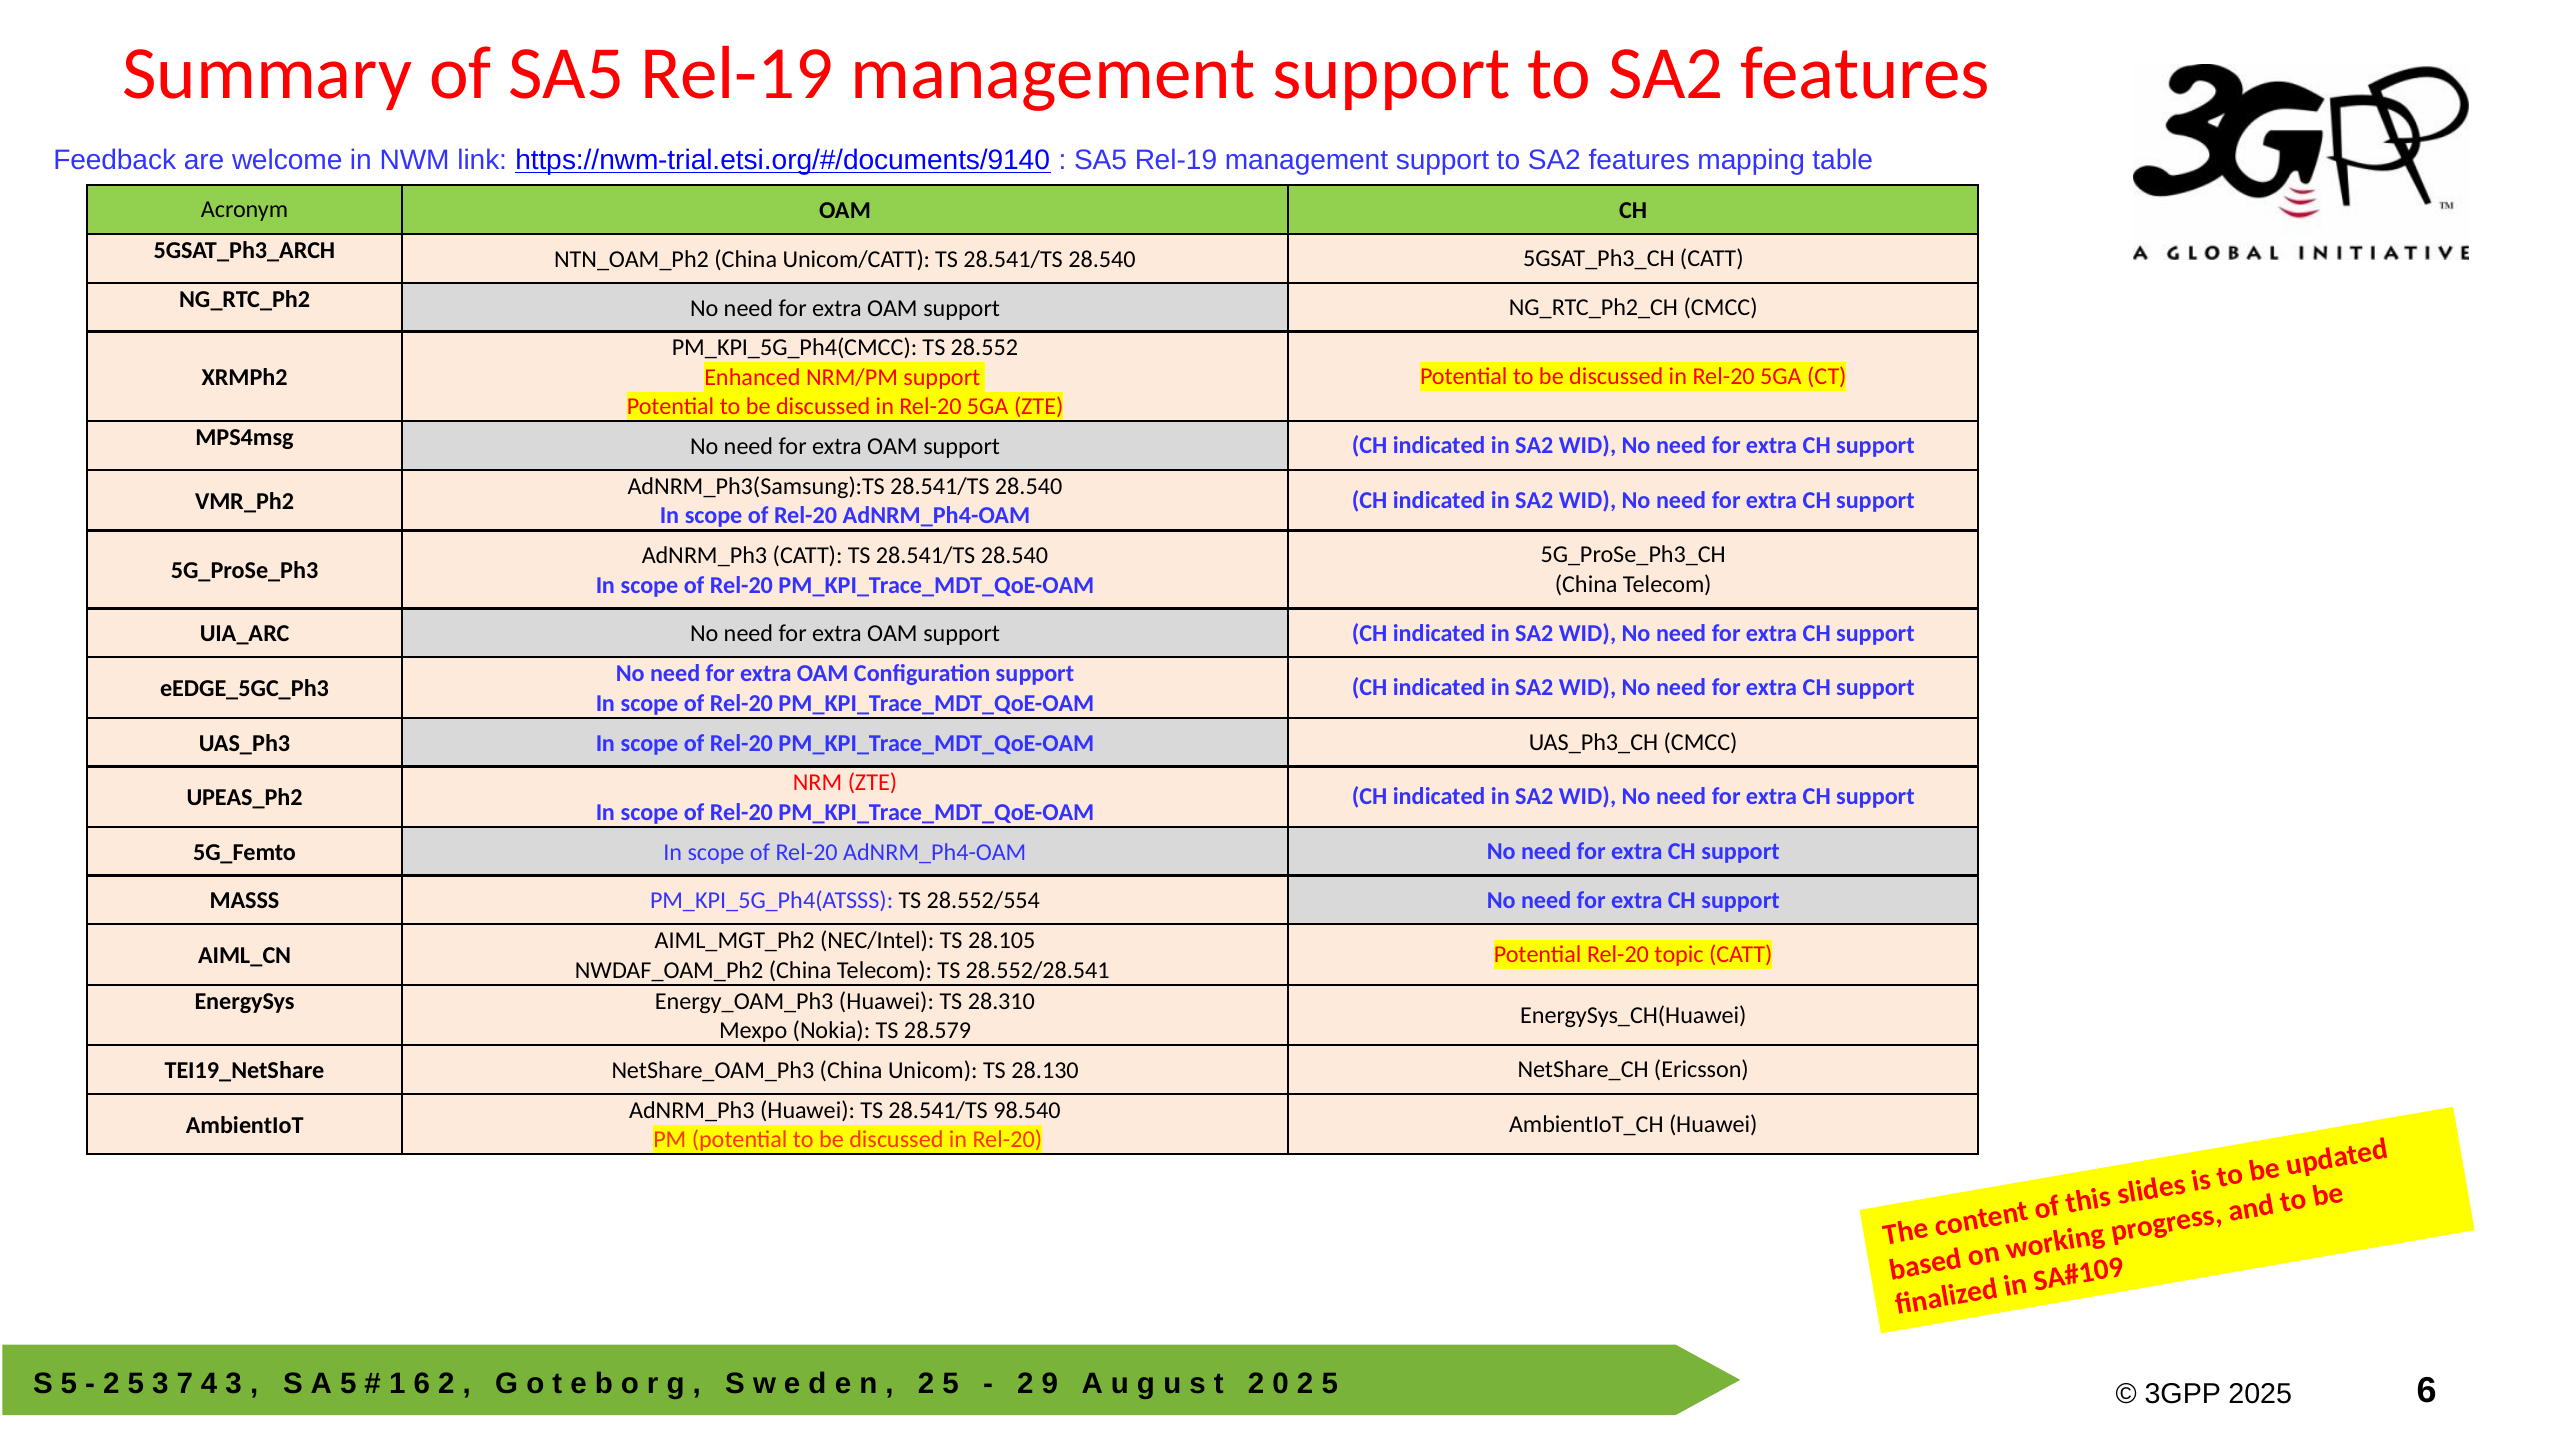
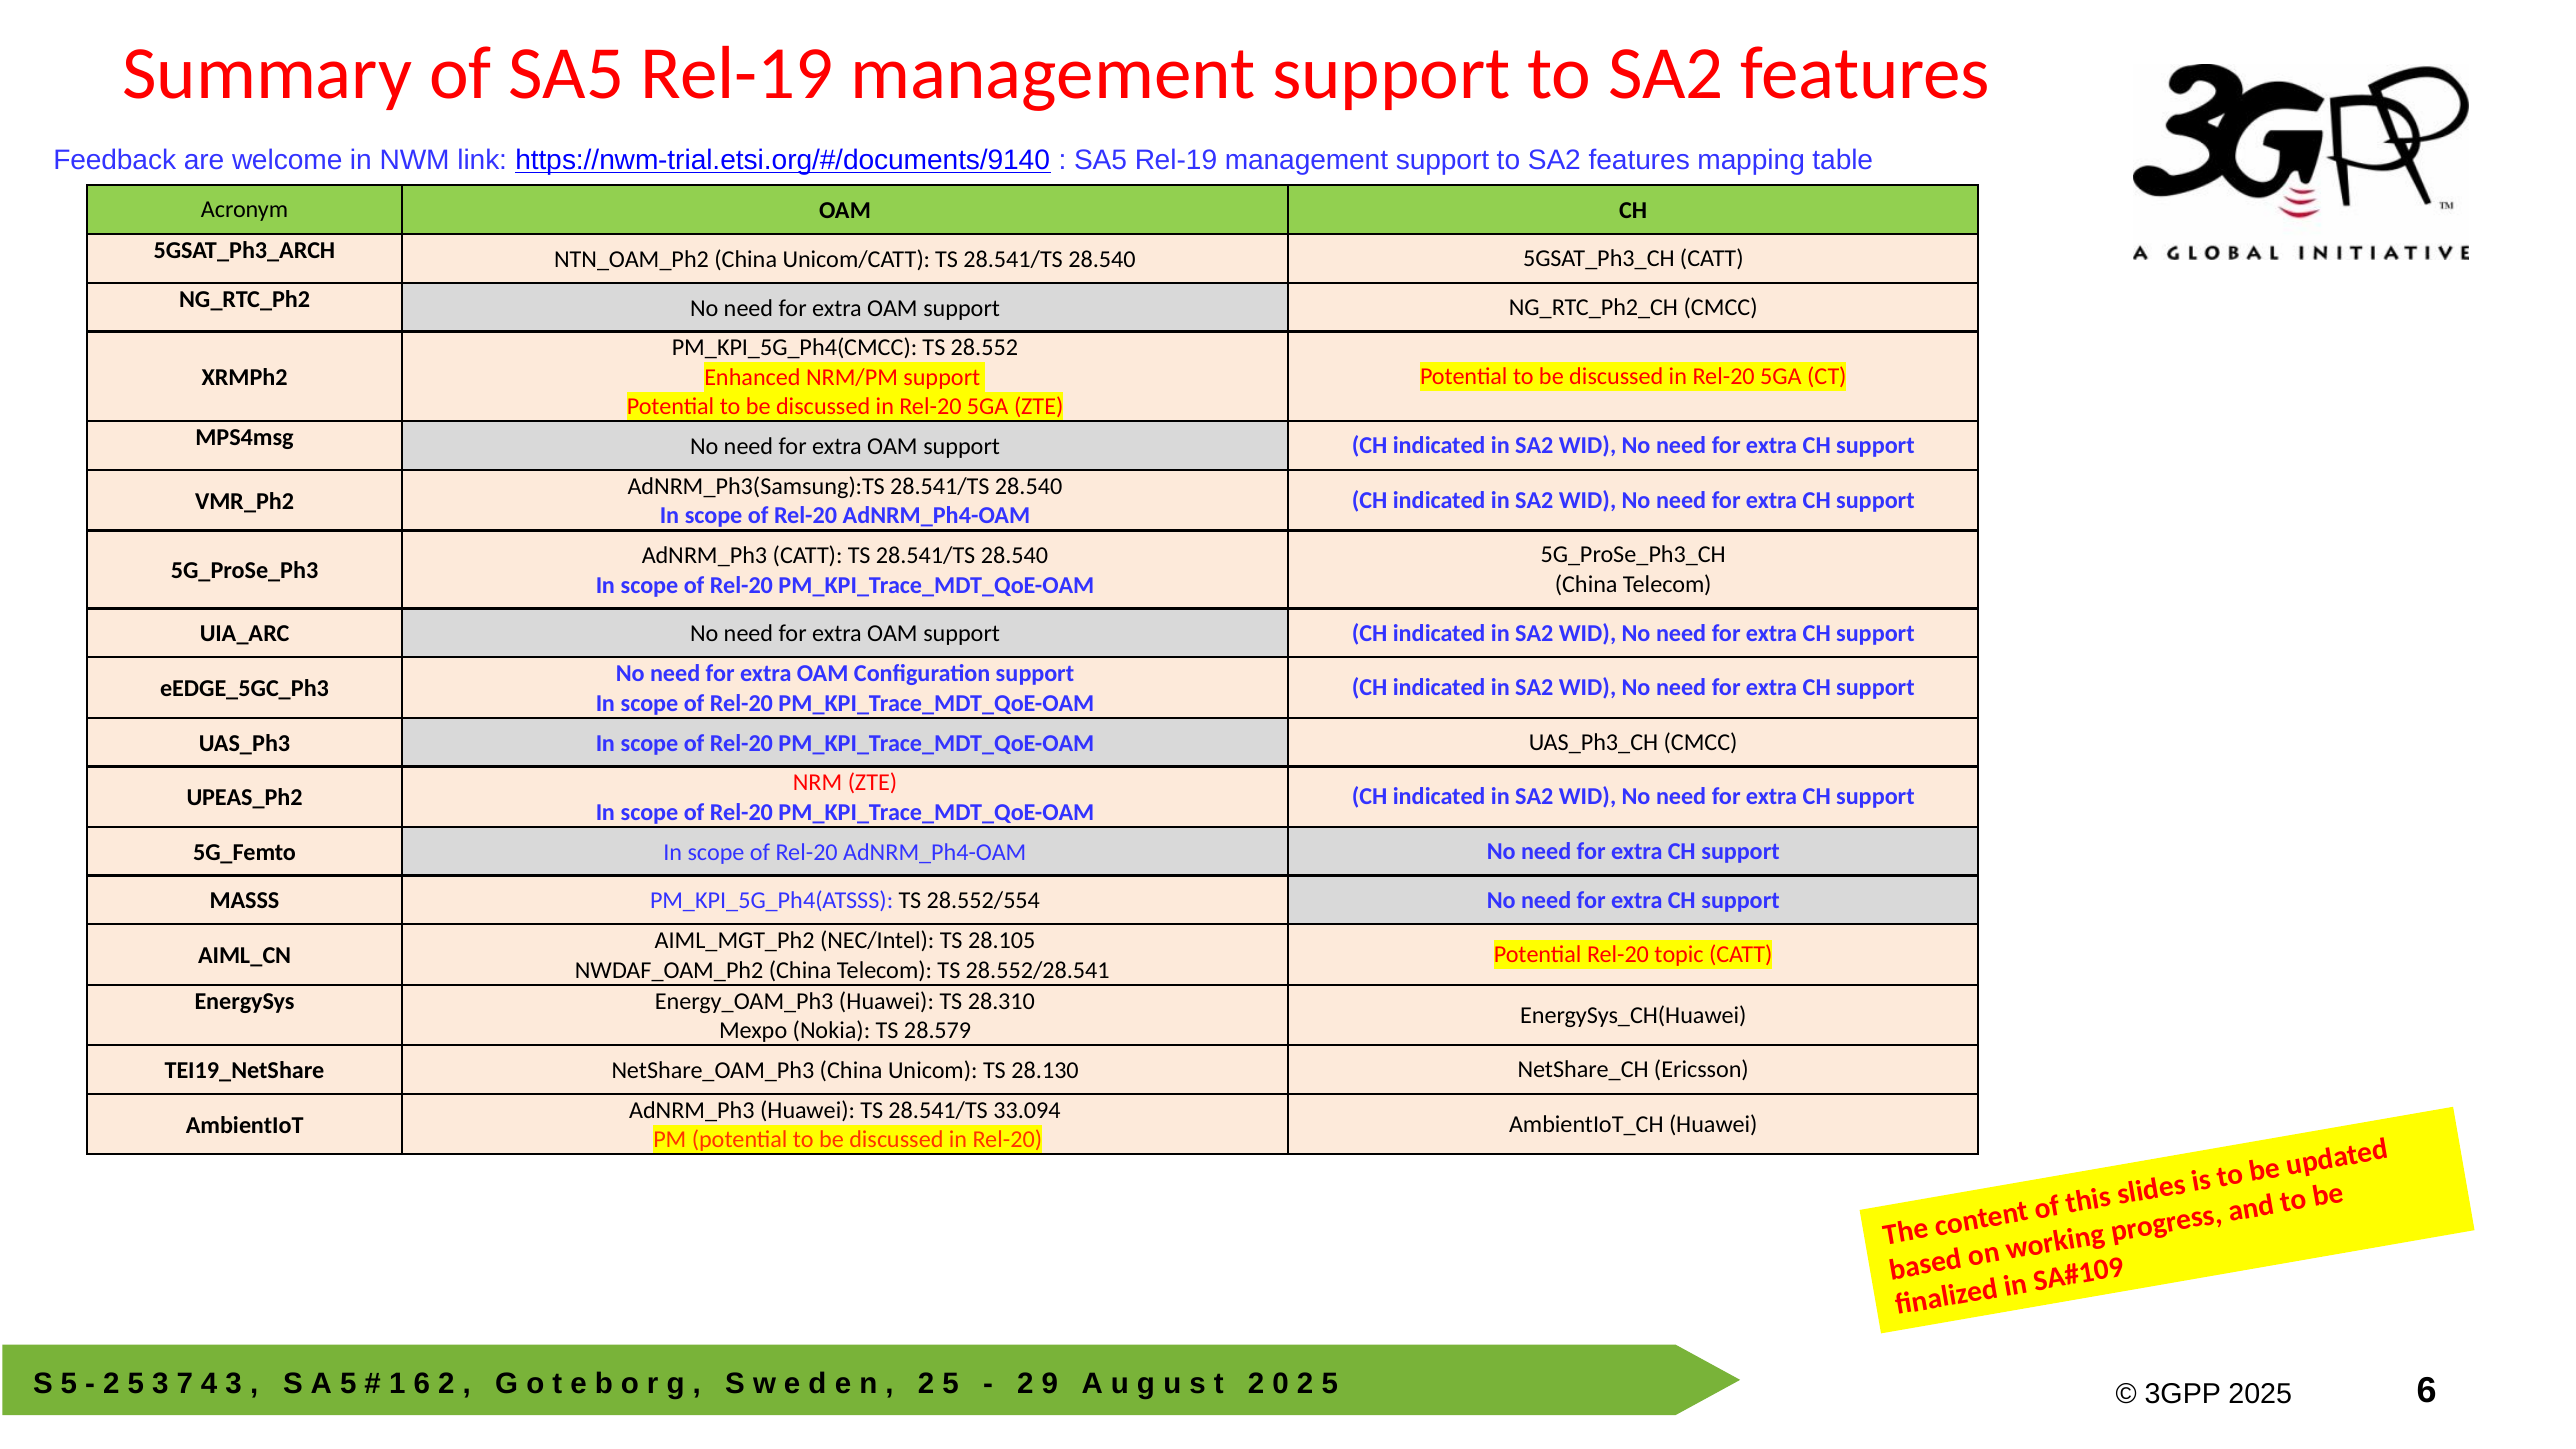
98.540: 98.540 -> 33.094
